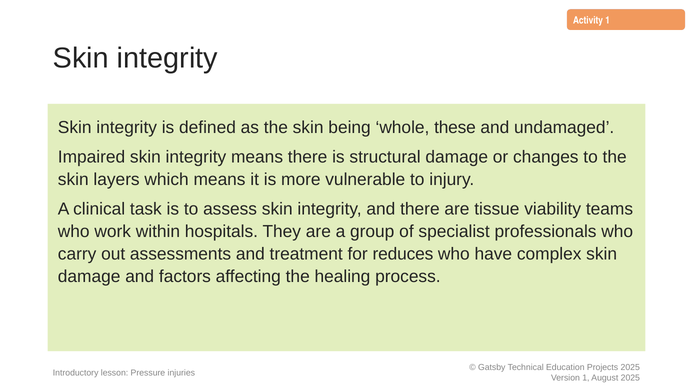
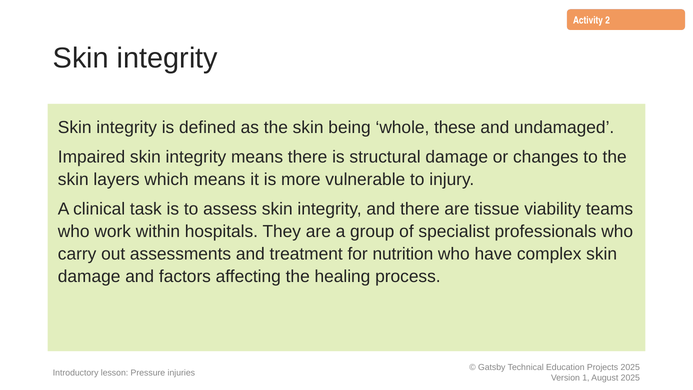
Activity 1: 1 -> 2
reduces: reduces -> nutrition
